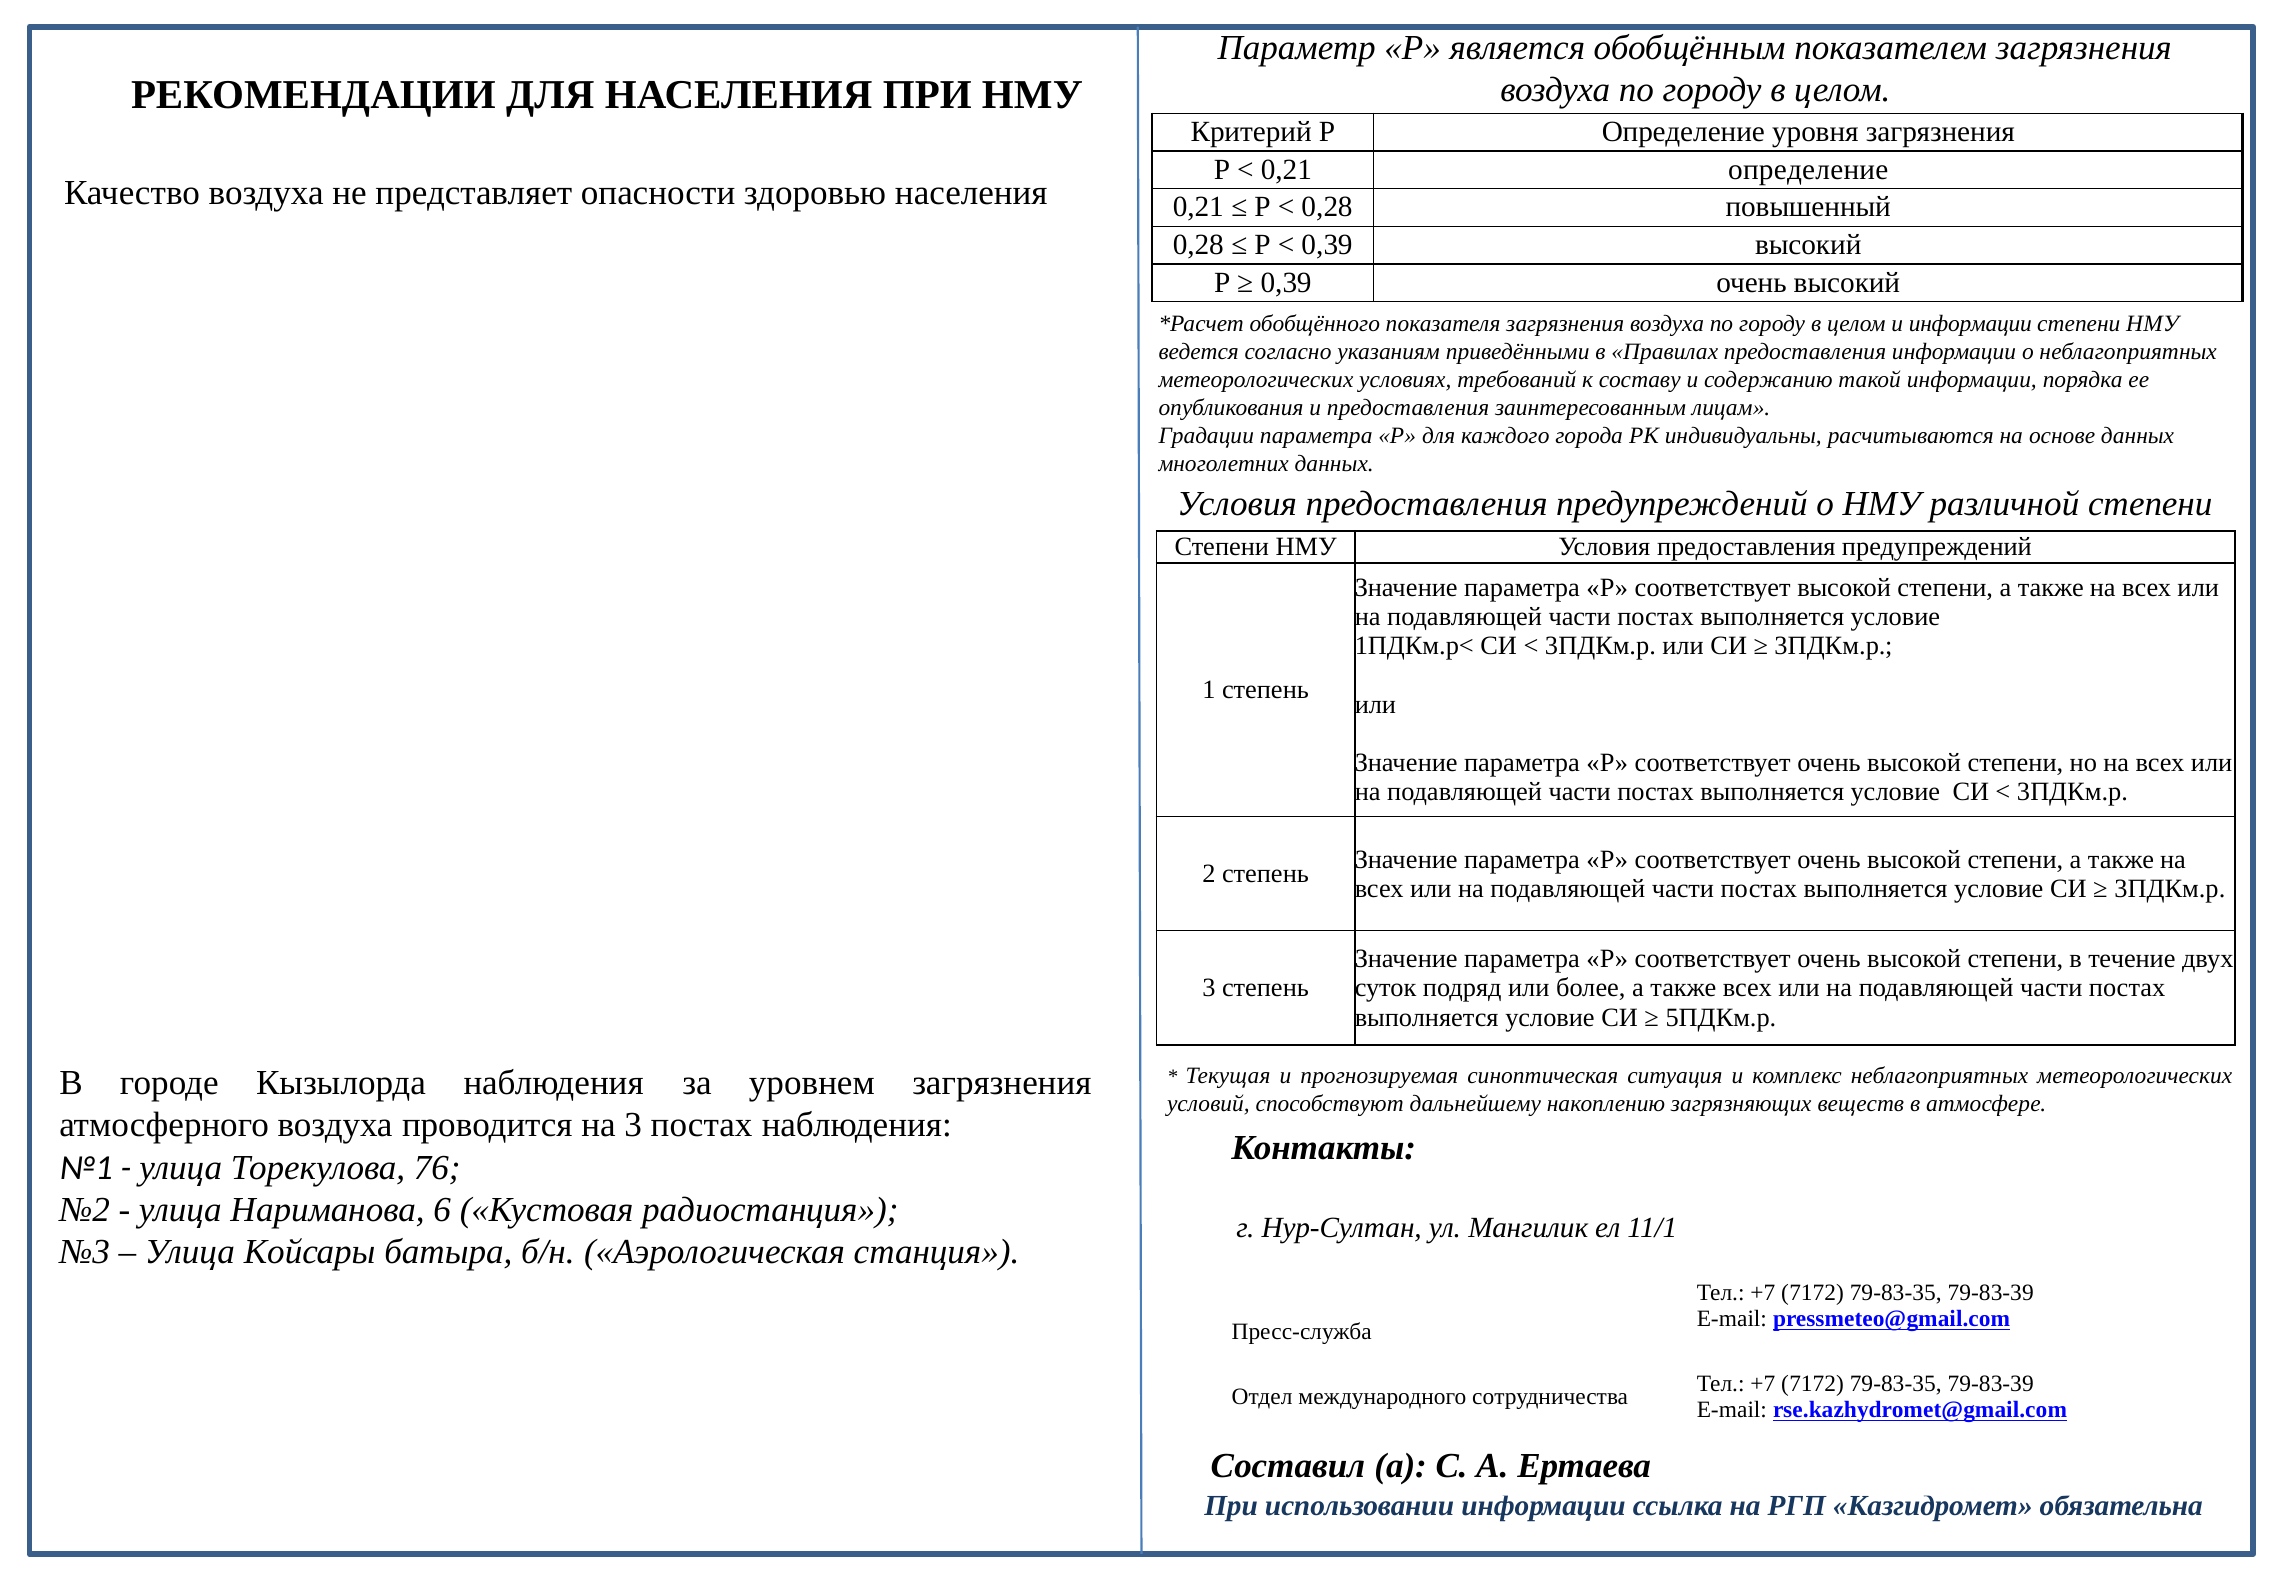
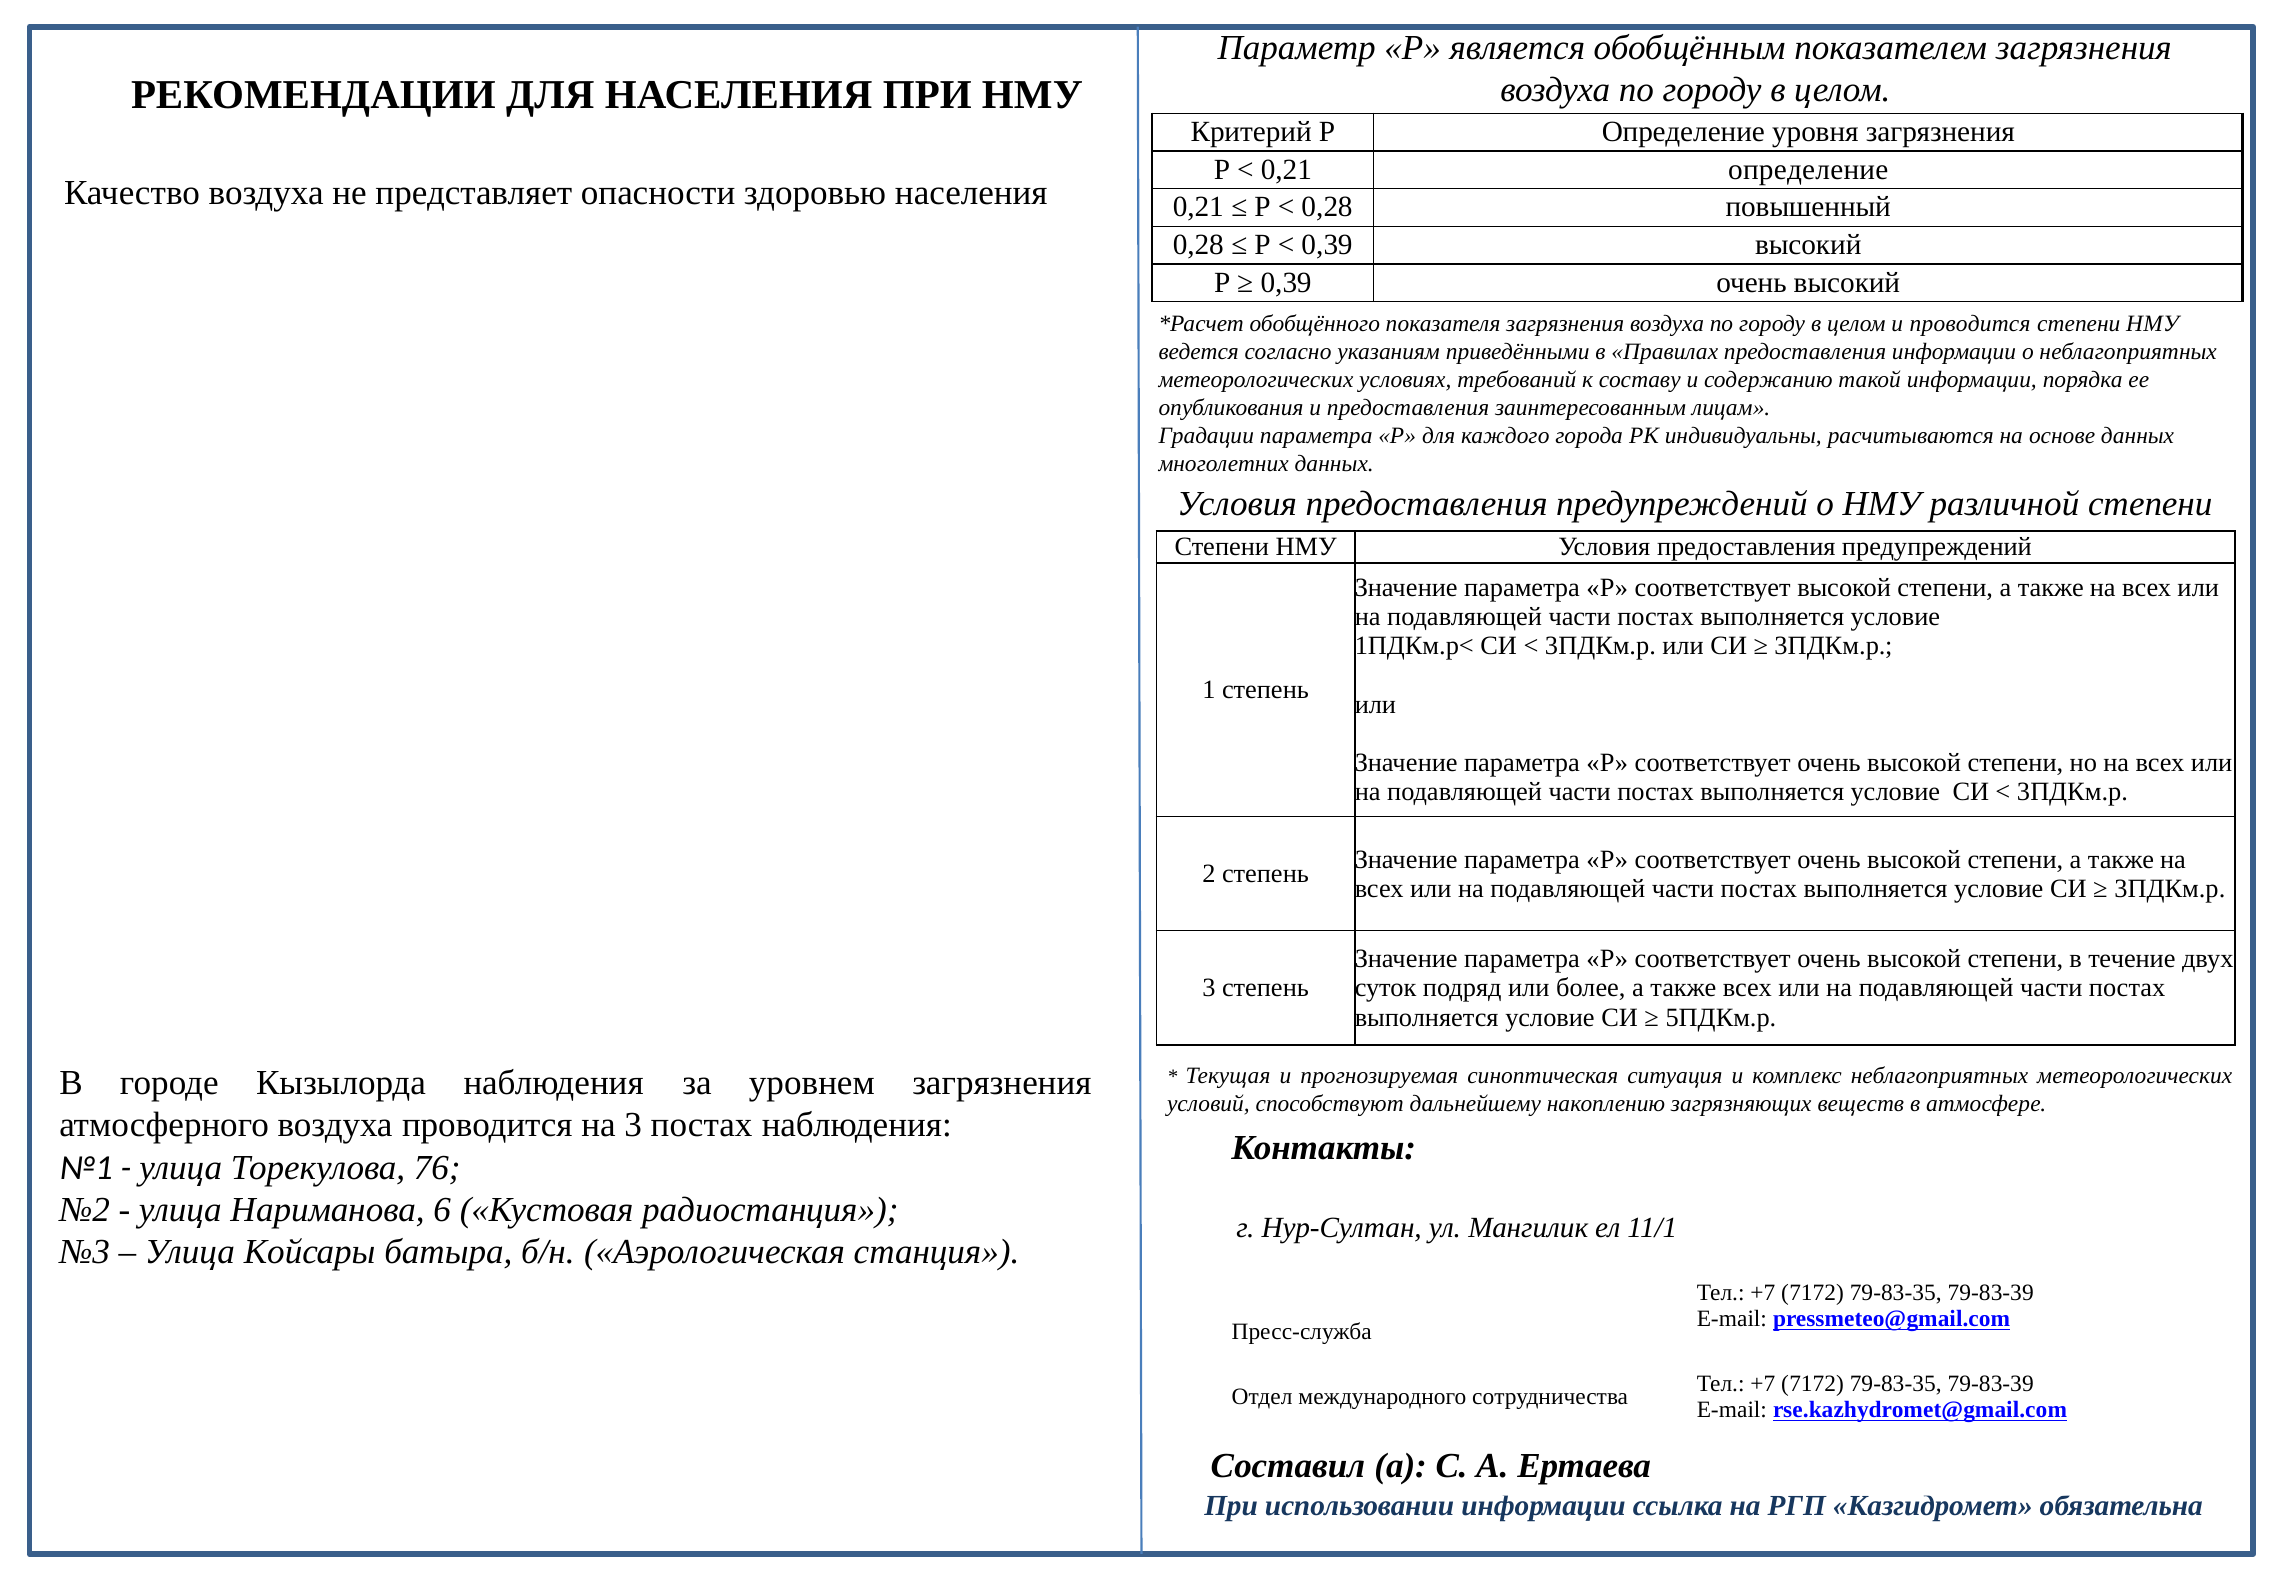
и информации: информации -> проводится
